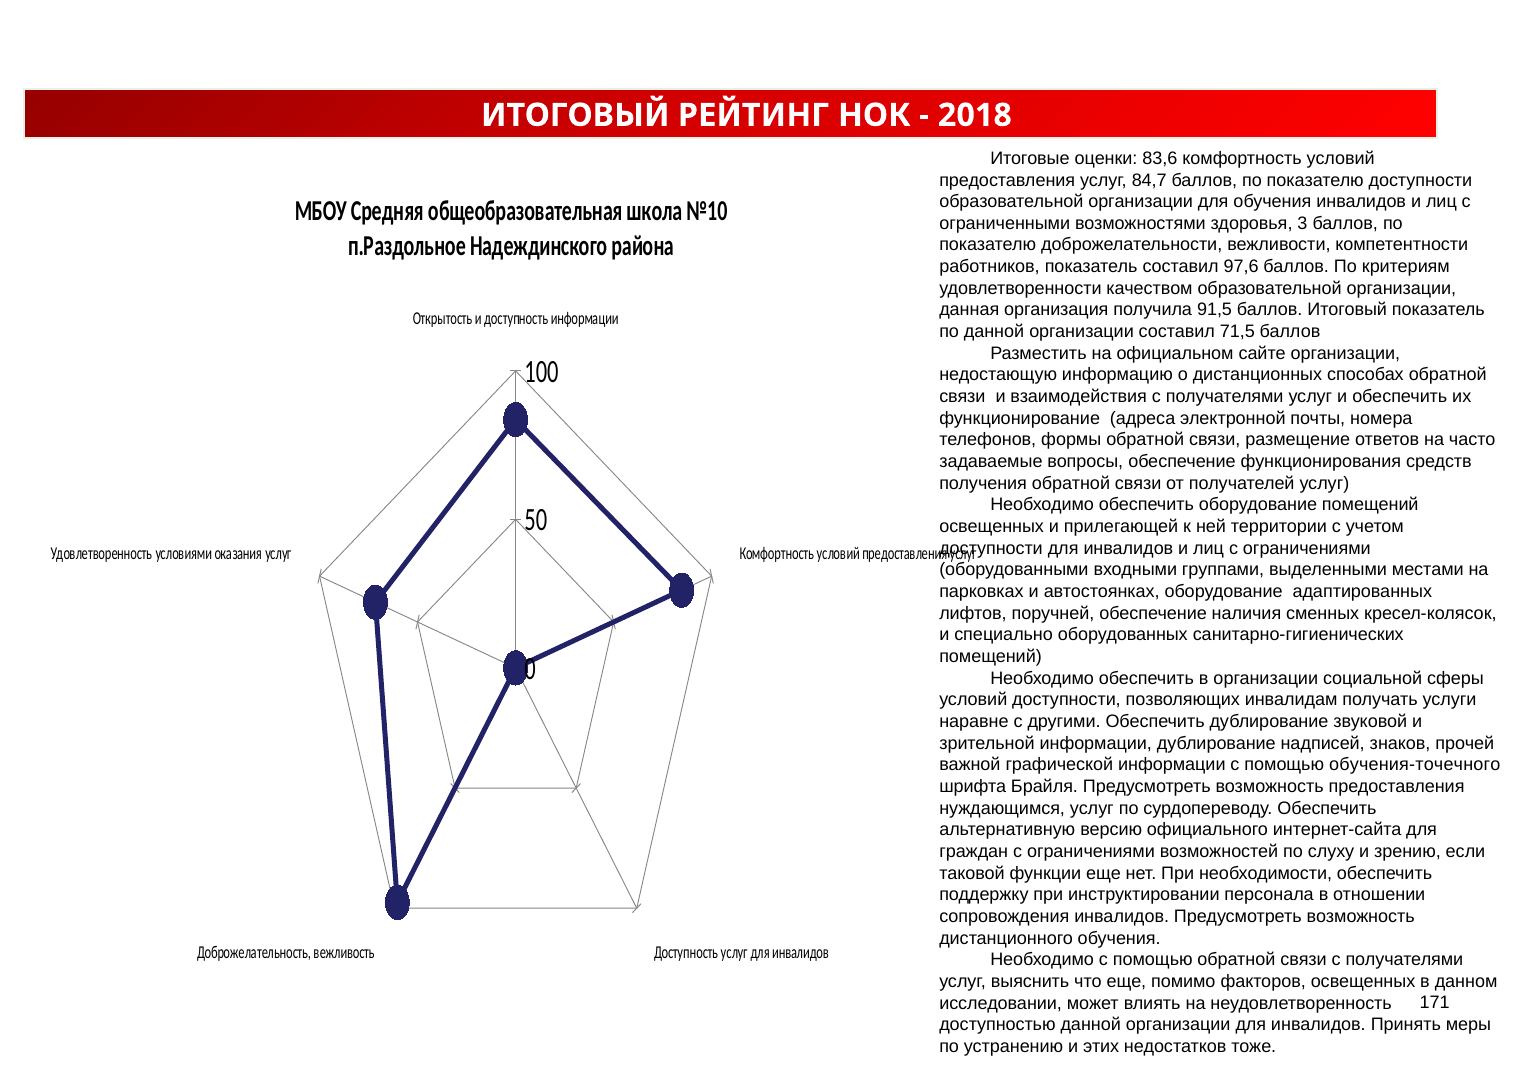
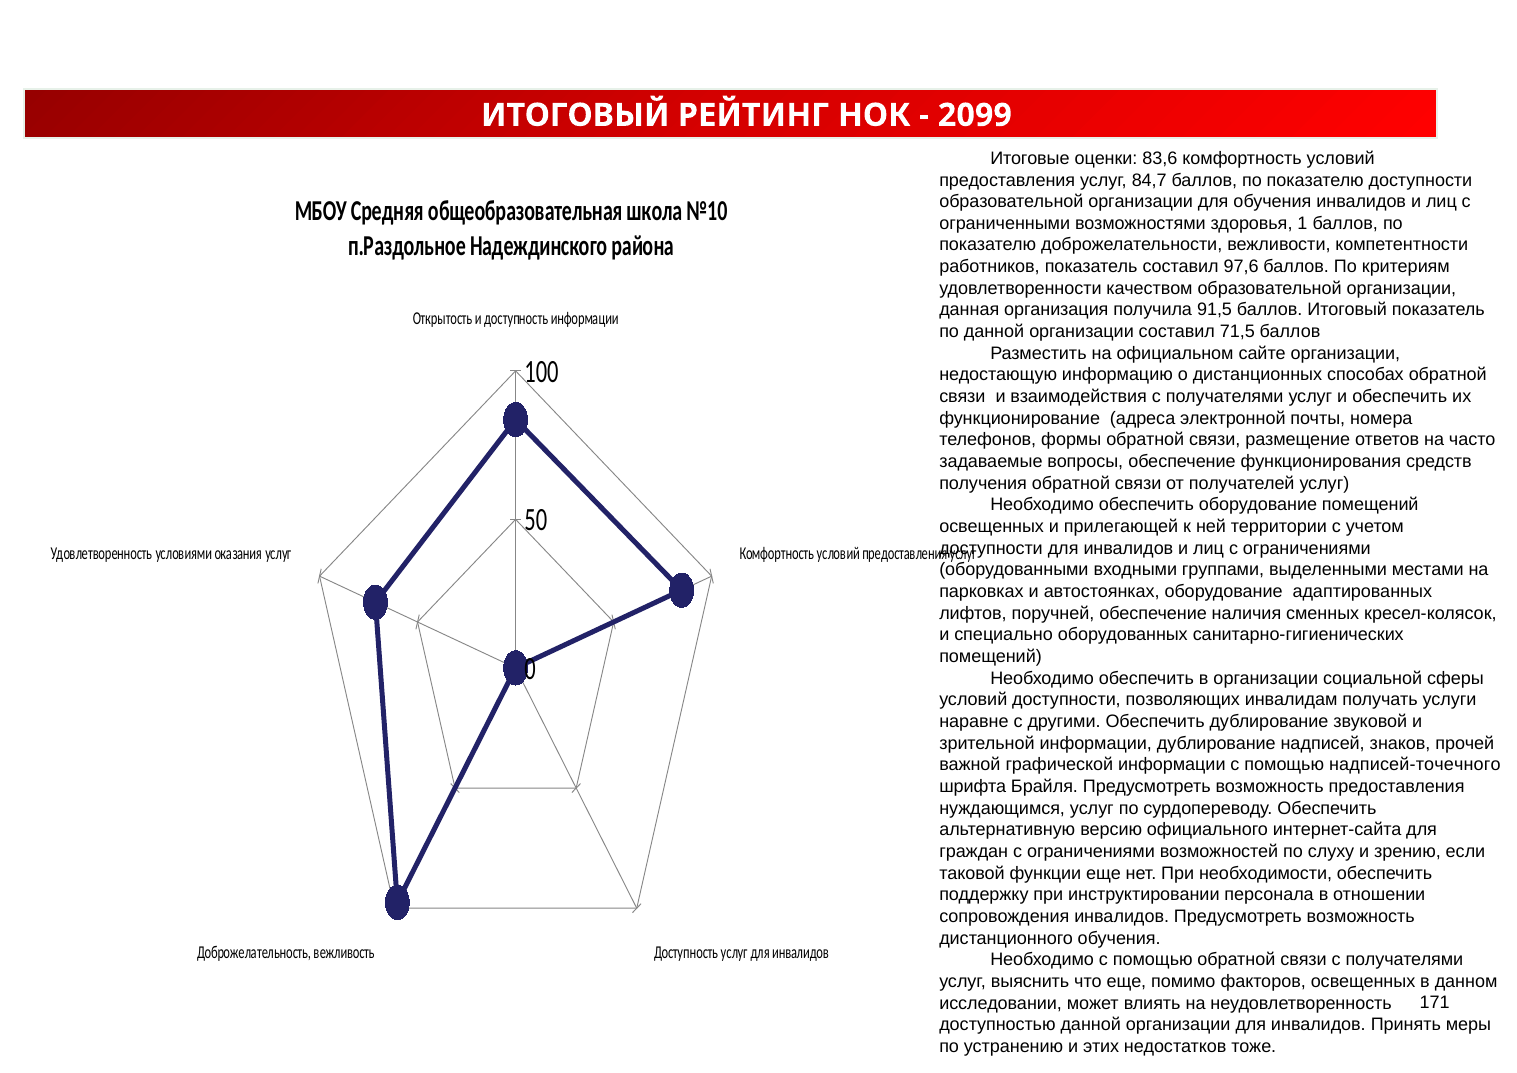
2018: 2018 -> 2099
3: 3 -> 1
обучения-точечного: обучения-точечного -> надписей-точечного
